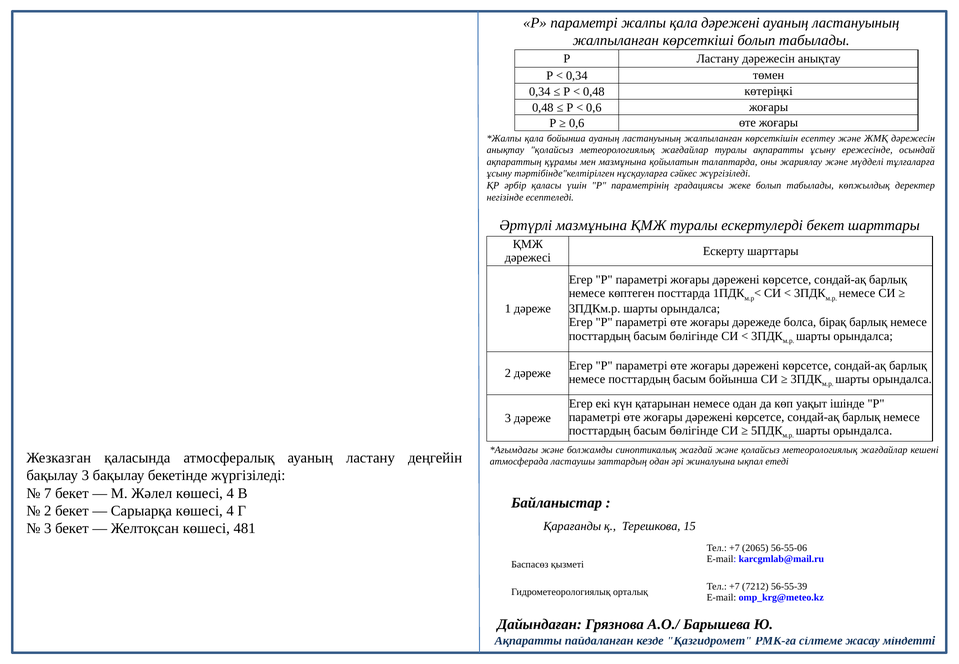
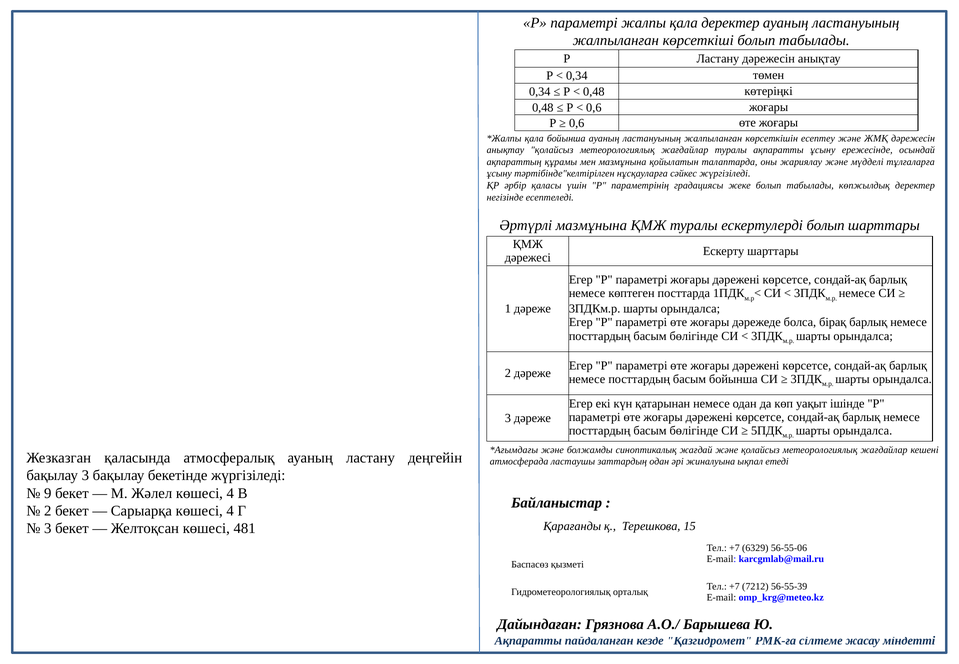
қала дәрежені: дәрежені -> деректер
ескертулерді бекет: бекет -> болып
7: 7 -> 9
2065: 2065 -> 6329
